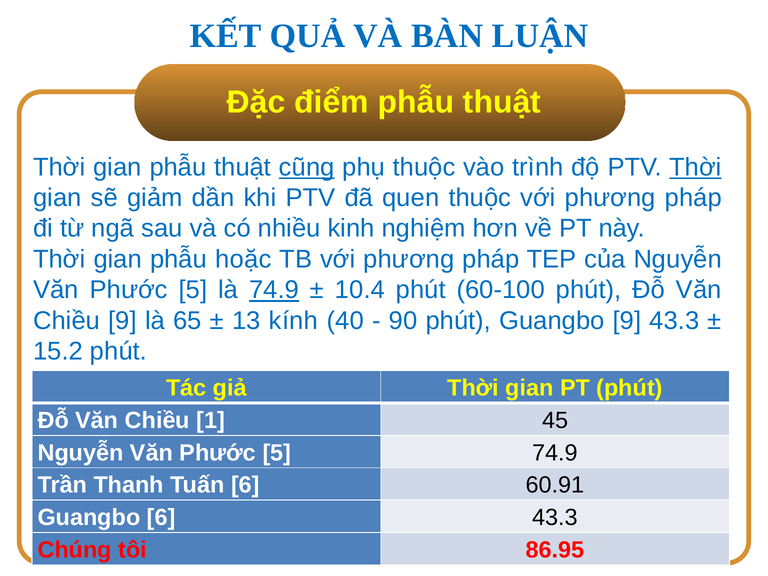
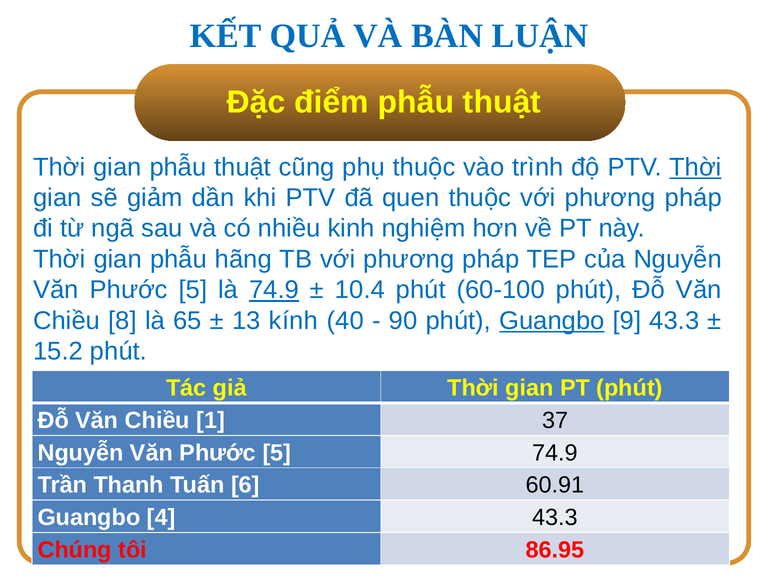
cũng underline: present -> none
hoặc: hoặc -> hãng
Chiều 9: 9 -> 8
Guangbo at (552, 321) underline: none -> present
45: 45 -> 37
Guangbo 6: 6 -> 4
